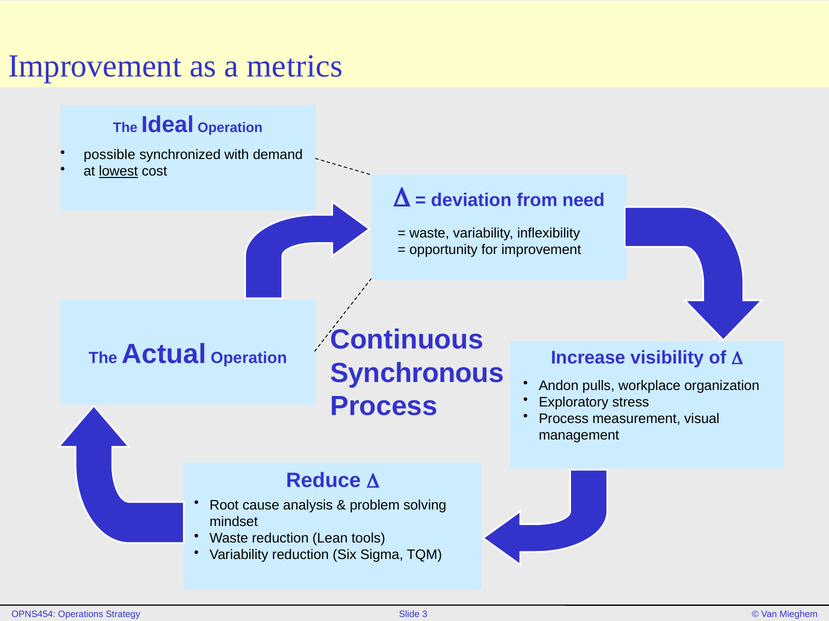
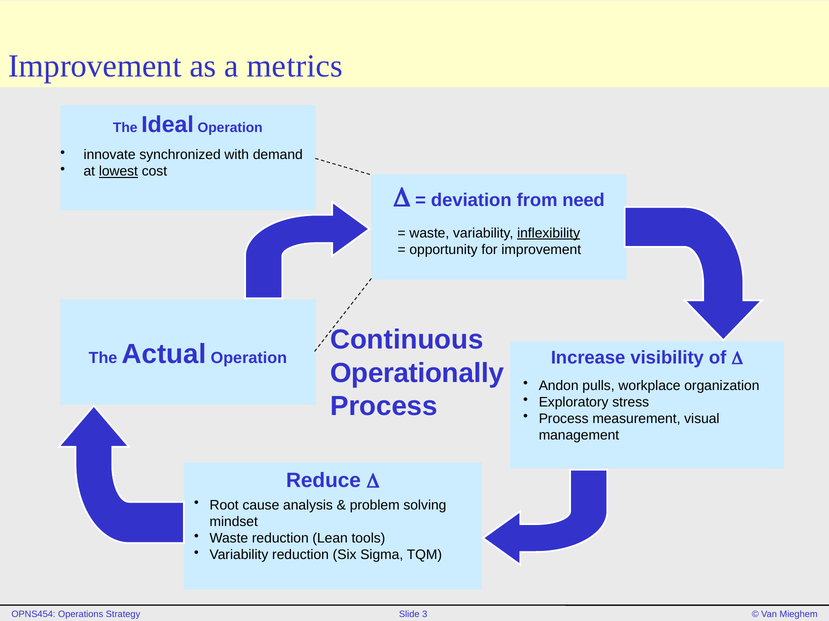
possible: possible -> innovate
inflexibility underline: none -> present
Synchronous: Synchronous -> Operationally
